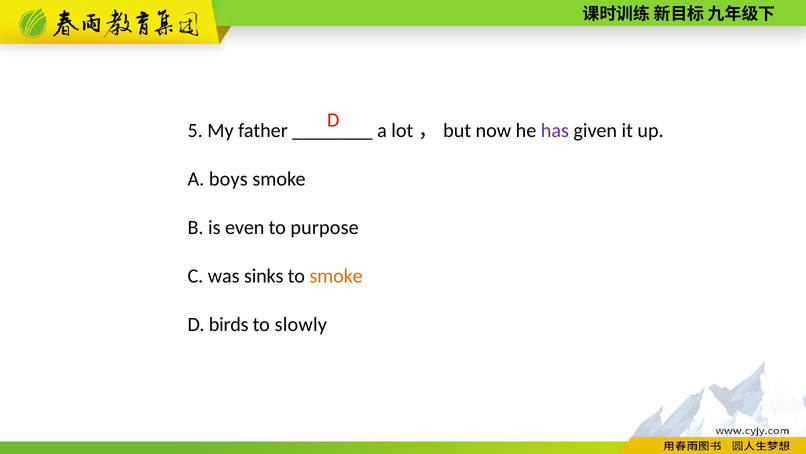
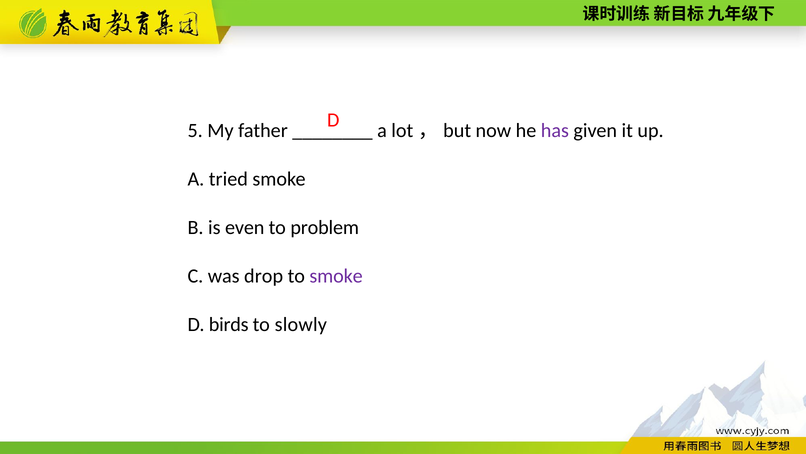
boys: boys -> tried
purpose: purpose -> problem
sinks: sinks -> drop
smoke at (336, 276) colour: orange -> purple
